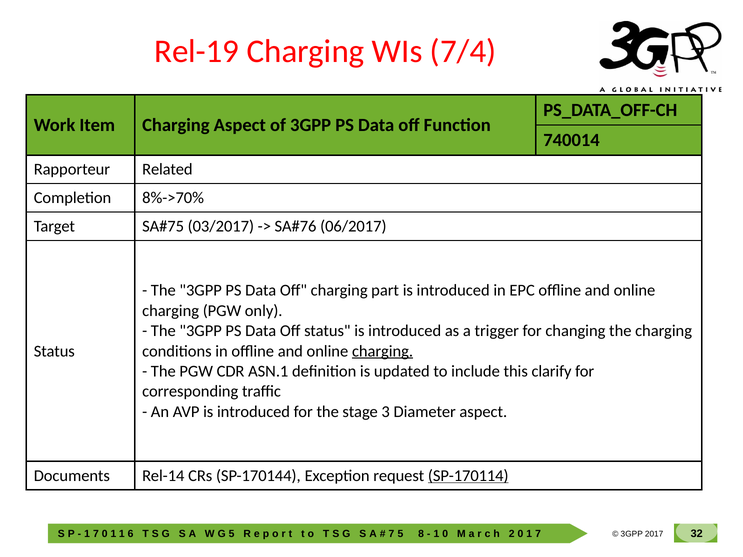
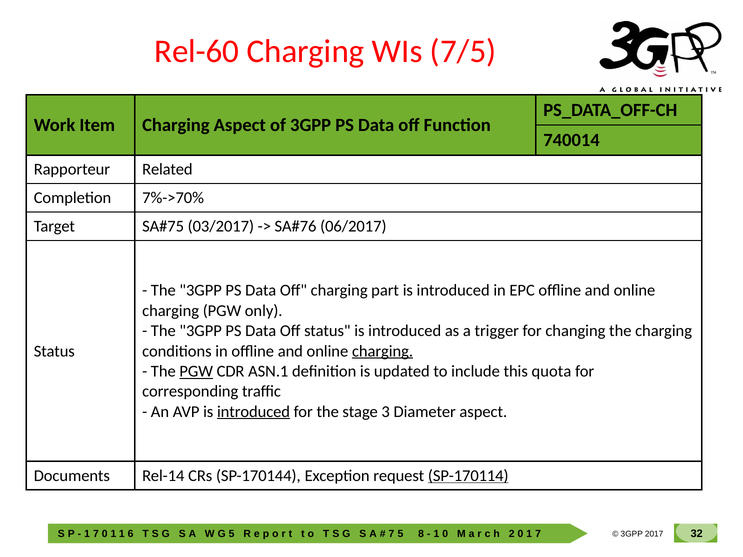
Rel-19: Rel-19 -> Rel-60
7/4: 7/4 -> 7/5
8%->70%: 8%->70% -> 7%->70%
PGW at (196, 371) underline: none -> present
clarify: clarify -> quota
introduced at (254, 412) underline: none -> present
